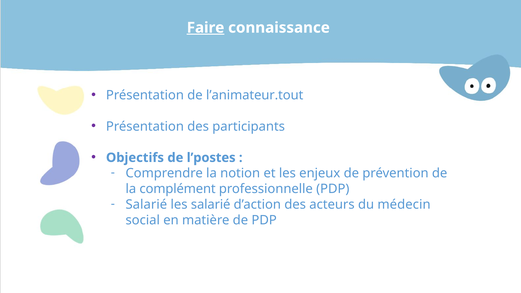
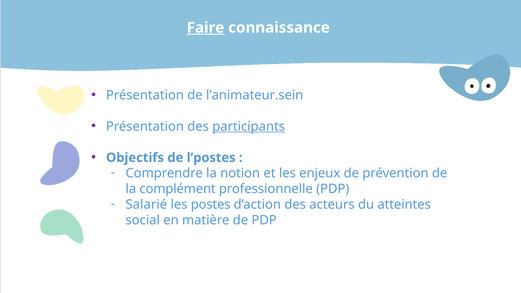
l’animateur.tout: l’animateur.tout -> l’animateur.sein
participants underline: none -> present
les salarié: salarié -> postes
médecin: médecin -> atteintes
